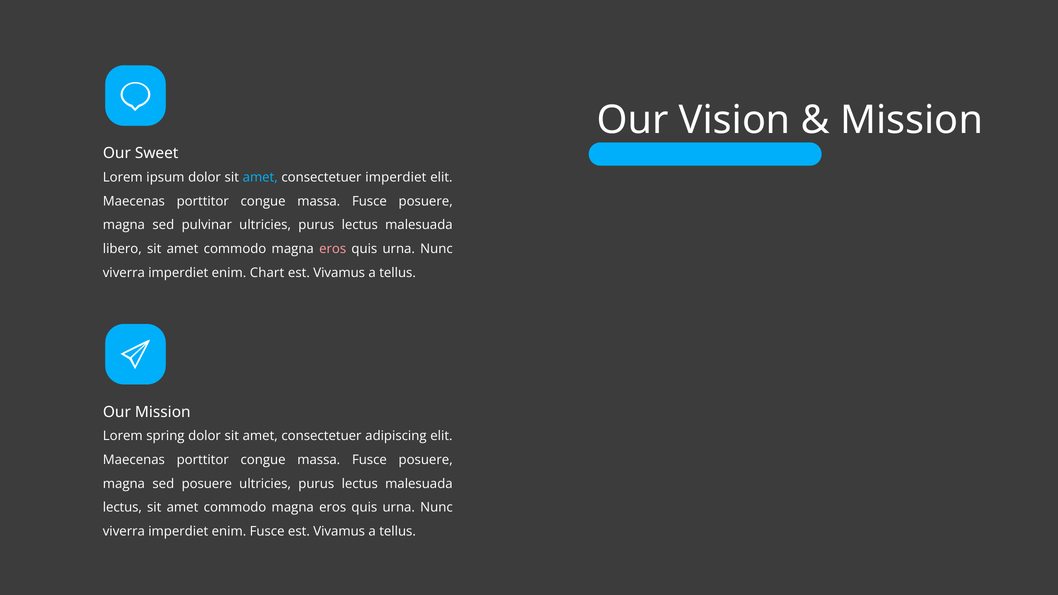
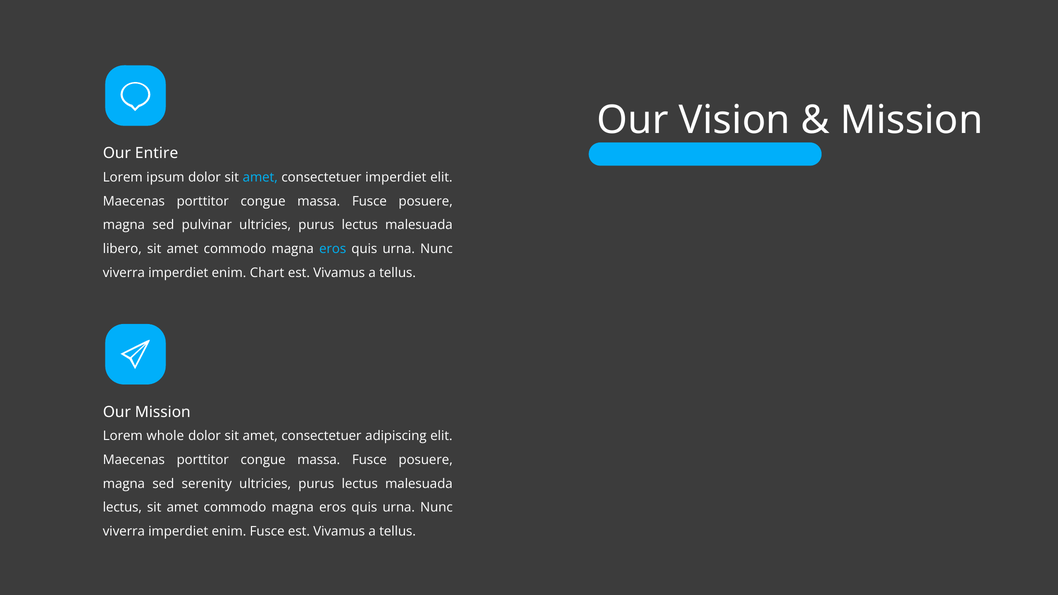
Sweet: Sweet -> Entire
eros at (333, 249) colour: pink -> light blue
spring: spring -> whole
sed posuere: posuere -> serenity
